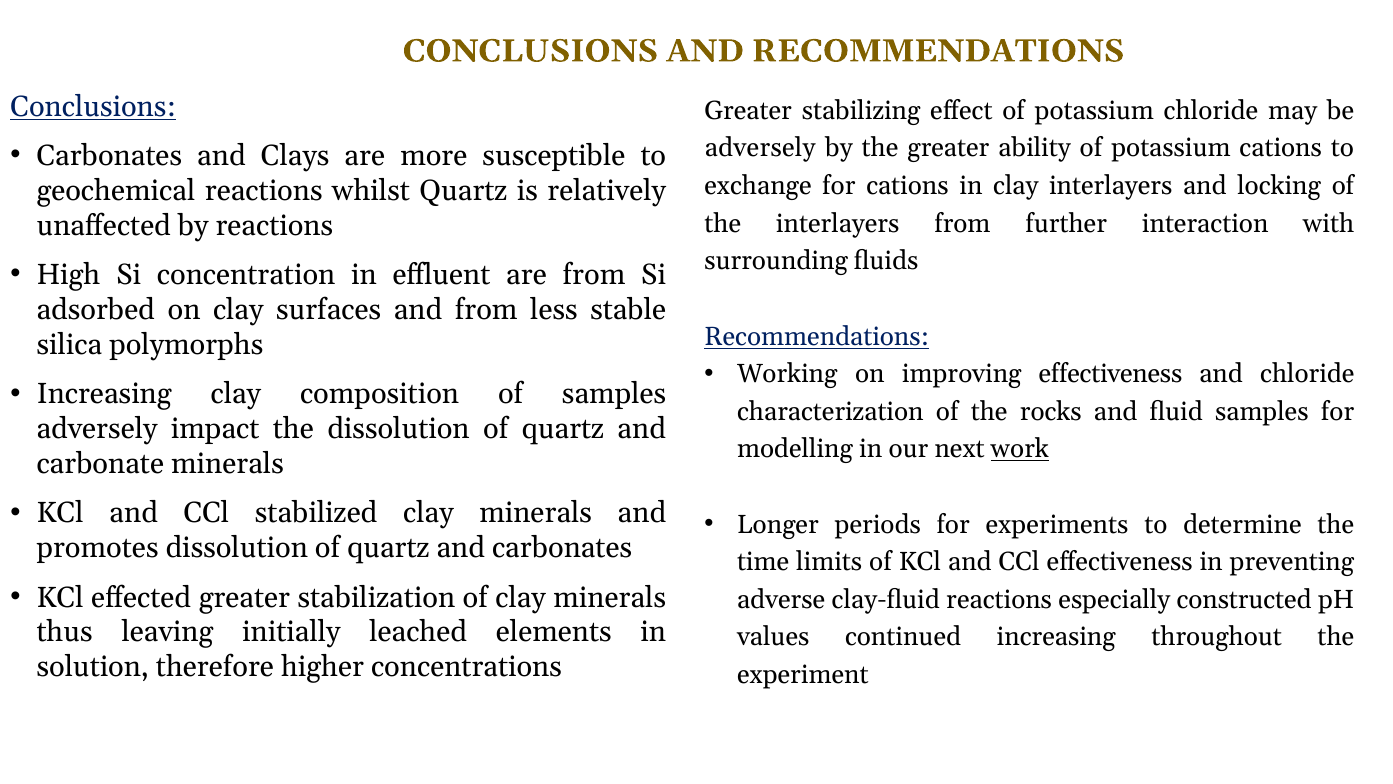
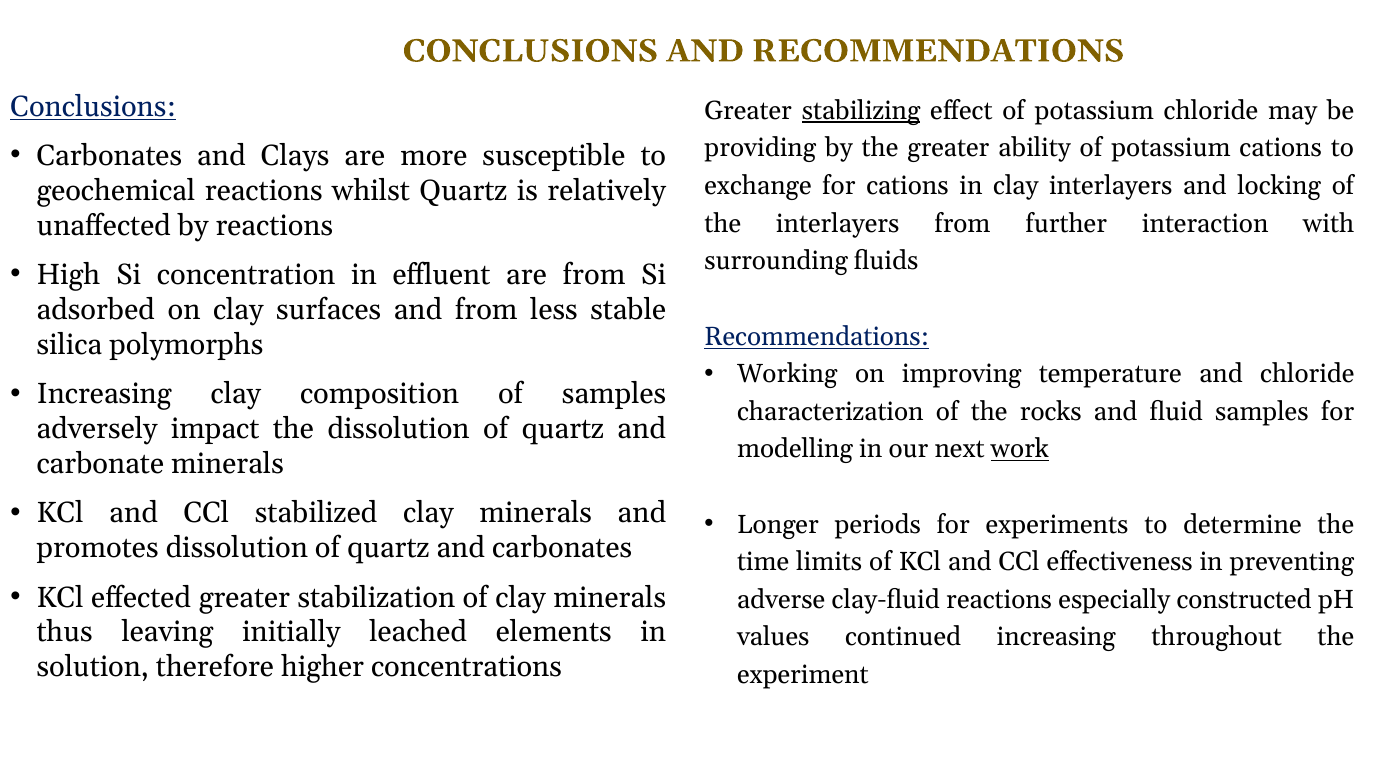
stabilizing underline: none -> present
adversely at (760, 148): adversely -> providing
improving effectiveness: effectiveness -> temperature
